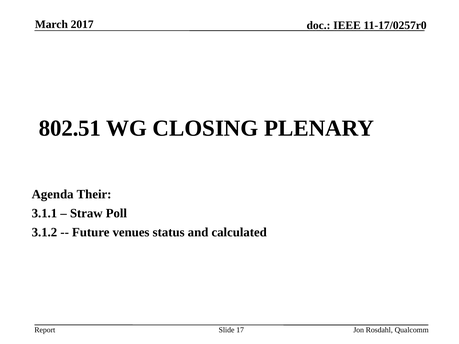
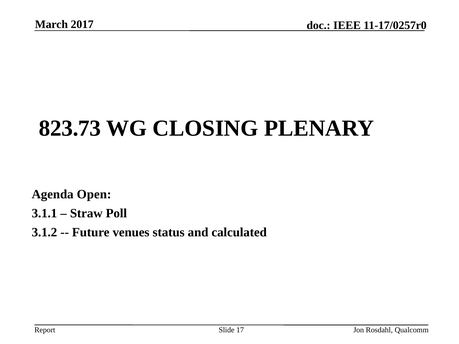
802.51: 802.51 -> 823.73
Their: Their -> Open
